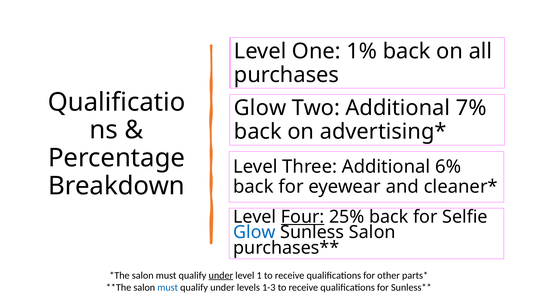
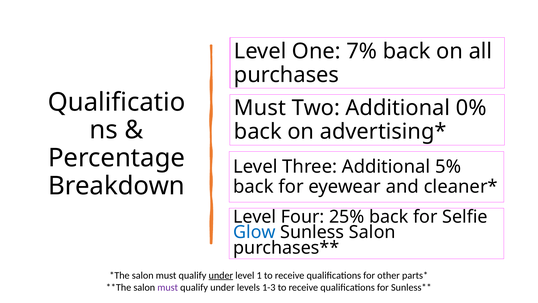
1%: 1% -> 7%
Glow at (260, 108): Glow -> Must
7%: 7% -> 0%
6%: 6% -> 5%
Four underline: present -> none
must at (168, 287) colour: blue -> purple
